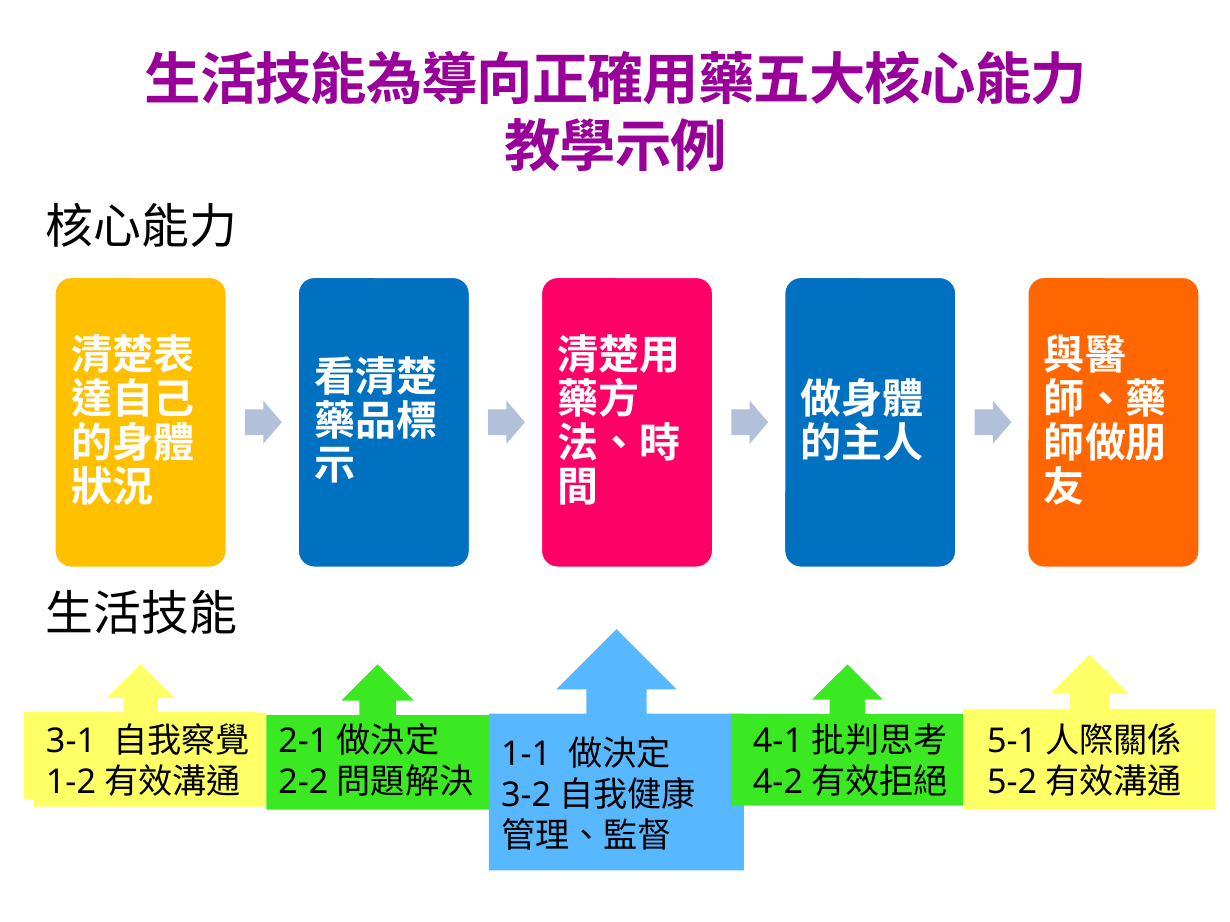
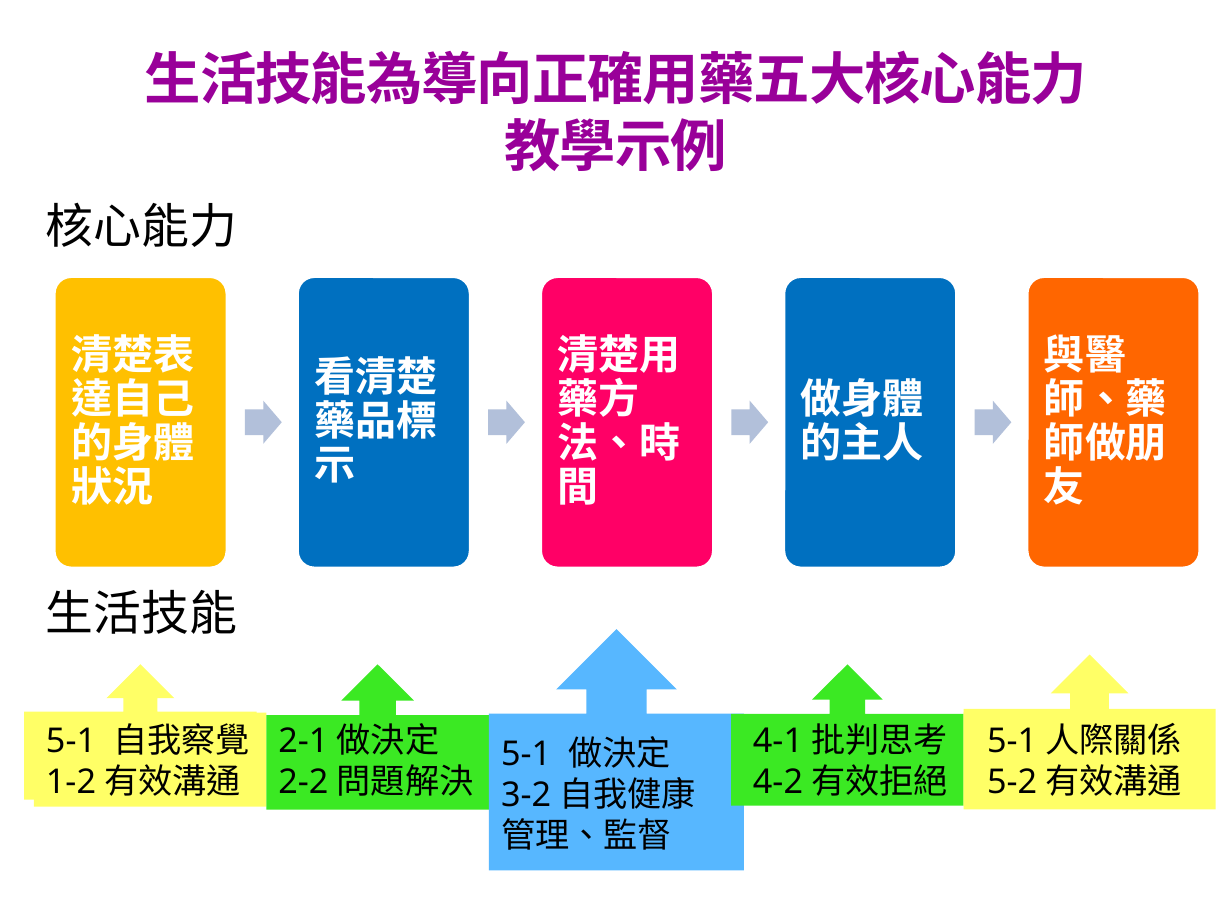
3-1 at (71, 742): 3-1 -> 5-1
1-1 at (526, 755): 1-1 -> 5-1
